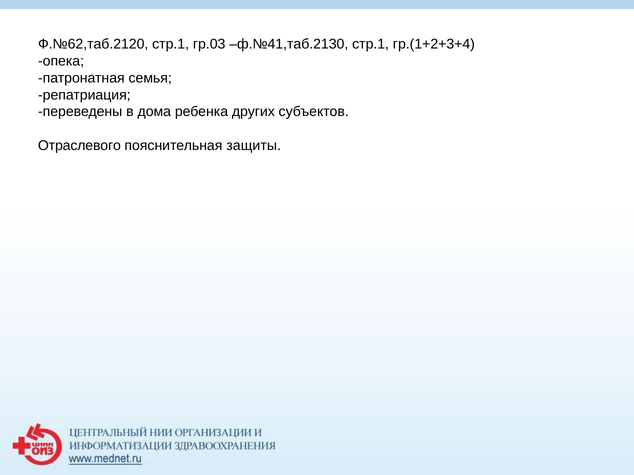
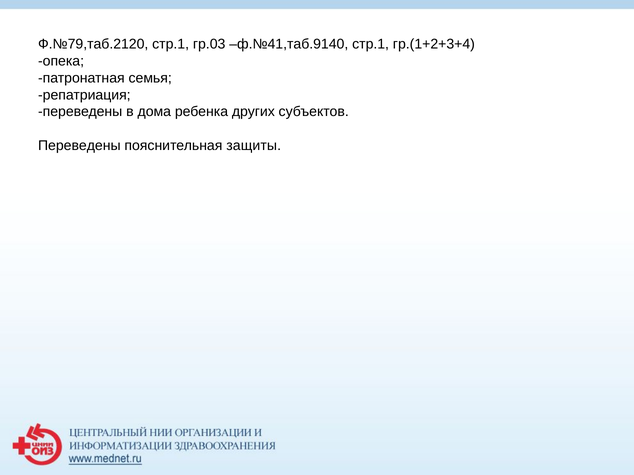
Ф.№62,таб.2120: Ф.№62,таб.2120 -> Ф.№79,таб.2120
ф.№41,таб.2130: ф.№41,таб.2130 -> ф.№41,таб.9140
Отраслевого at (79, 146): Отраслевого -> Переведены
